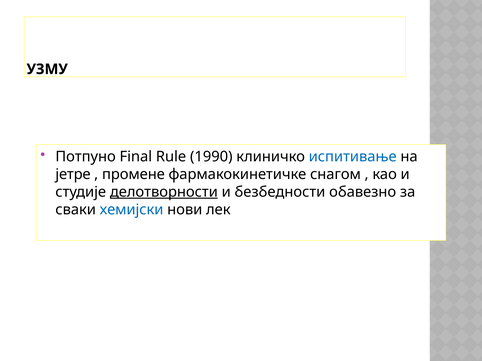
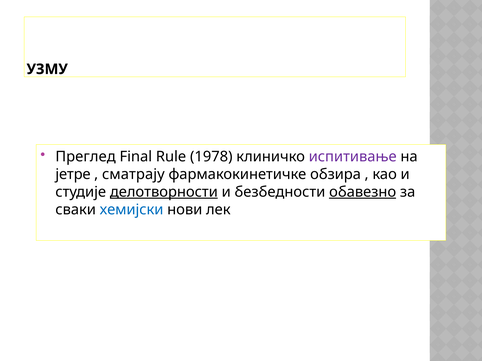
Потпуно: Потпуно -> Преглед
1990: 1990 -> 1978
испитивање colour: blue -> purple
промене: промене -> сматрају
снагом: снагом -> обзира
обавезно underline: none -> present
